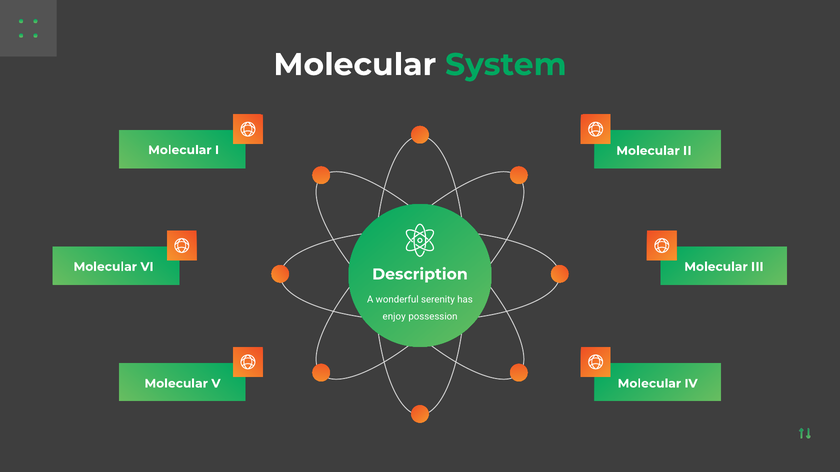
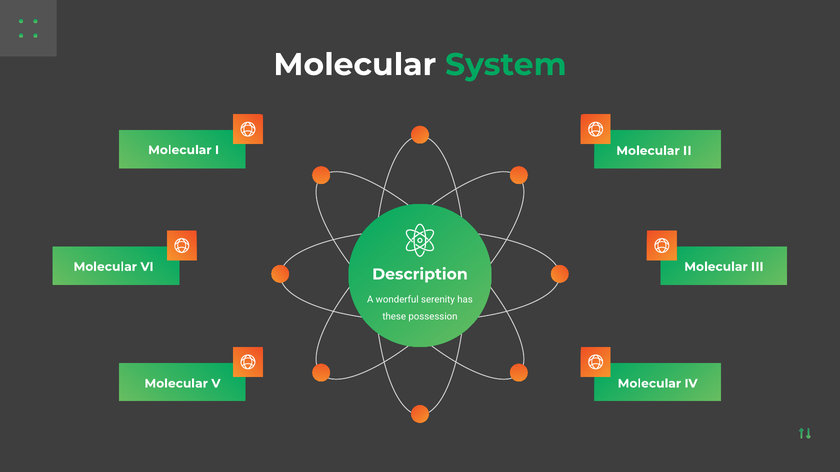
enjoy: enjoy -> these
